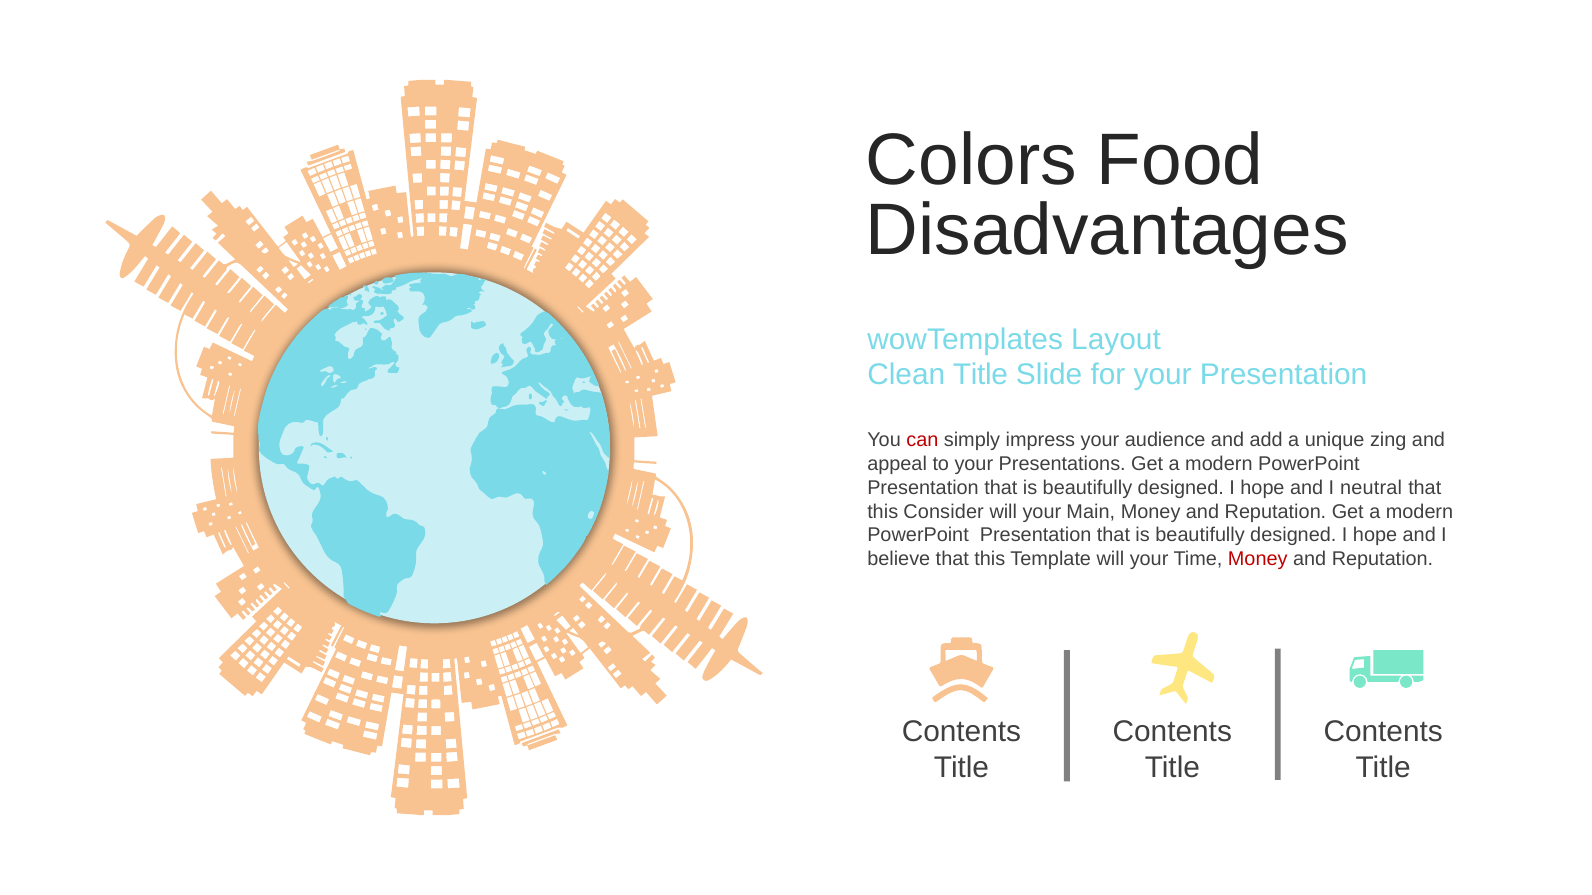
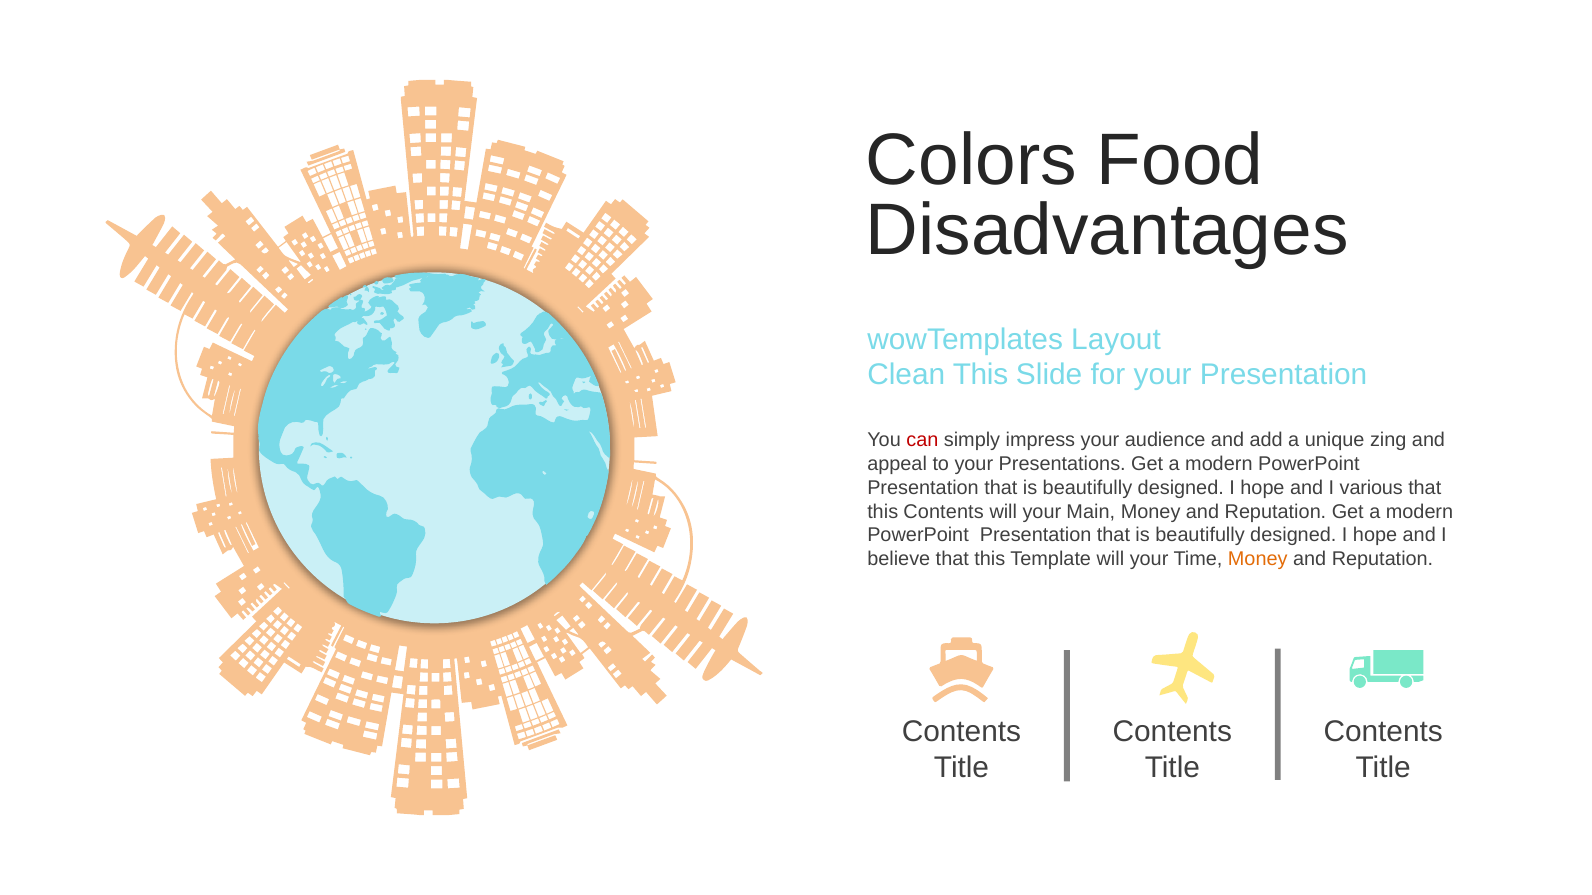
Clean Title: Title -> This
neutral: neutral -> various
this Consider: Consider -> Contents
Money at (1258, 560) colour: red -> orange
